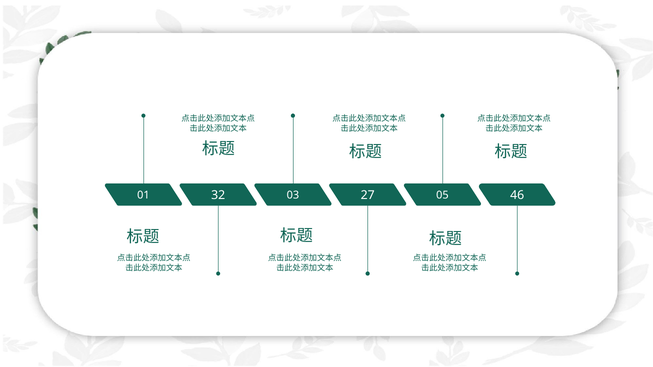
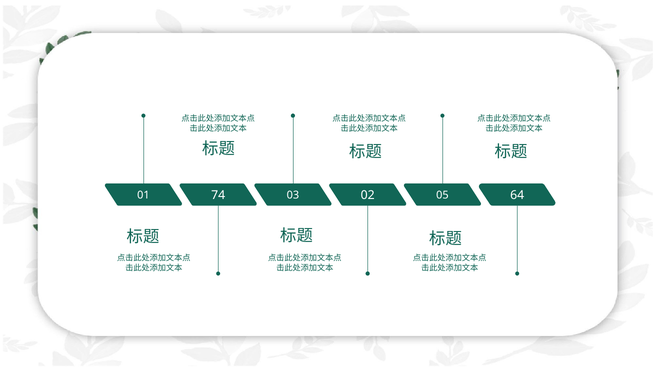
32: 32 -> 74
27: 27 -> 02
46: 46 -> 64
